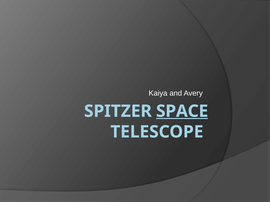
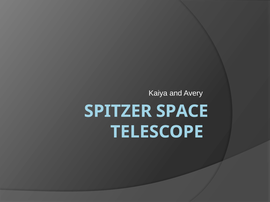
SPACE underline: present -> none
